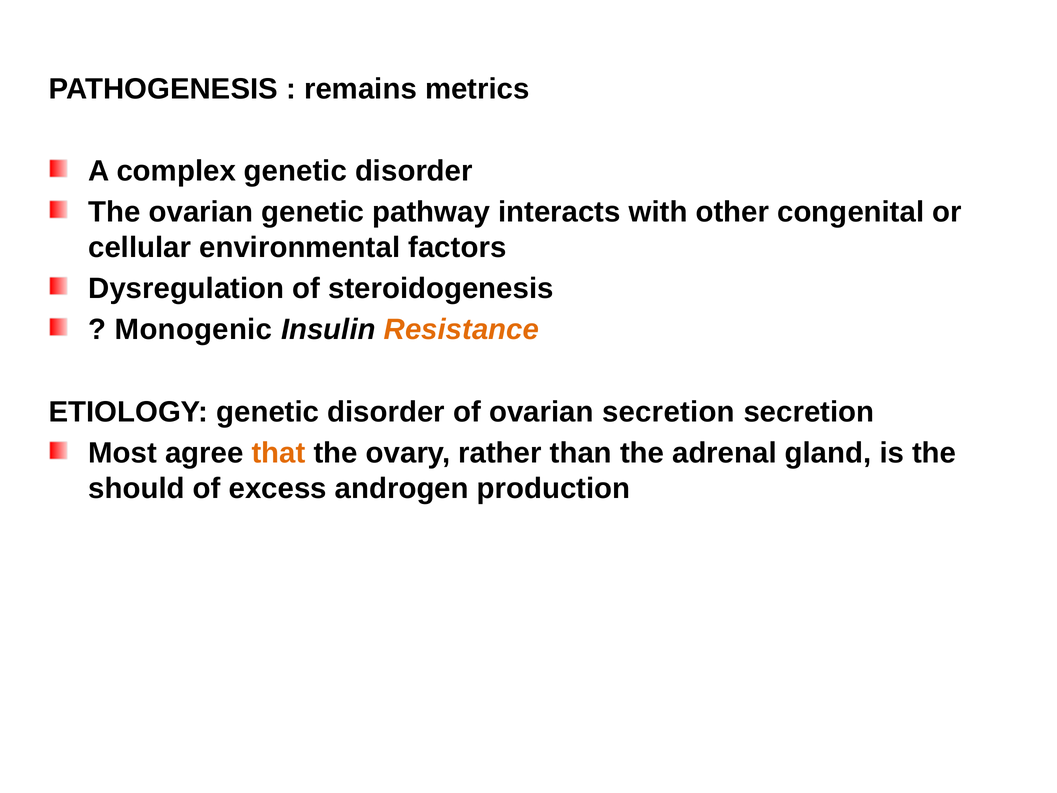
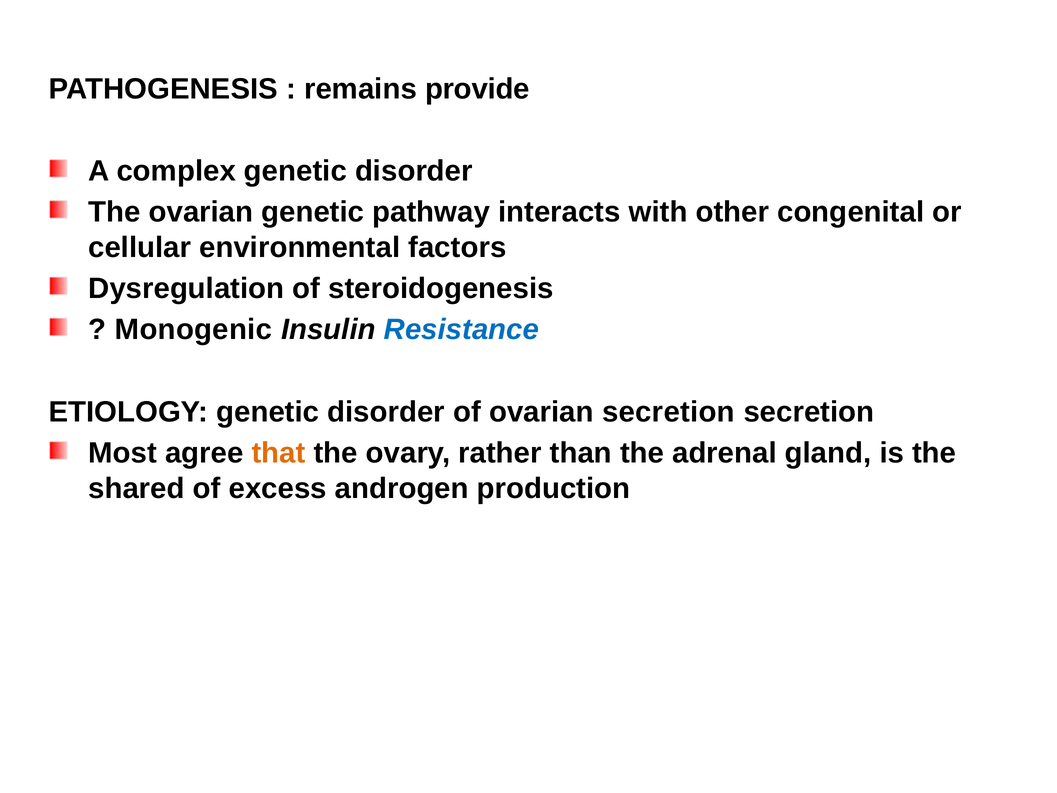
metrics: metrics -> provide
Resistance colour: orange -> blue
should: should -> shared
